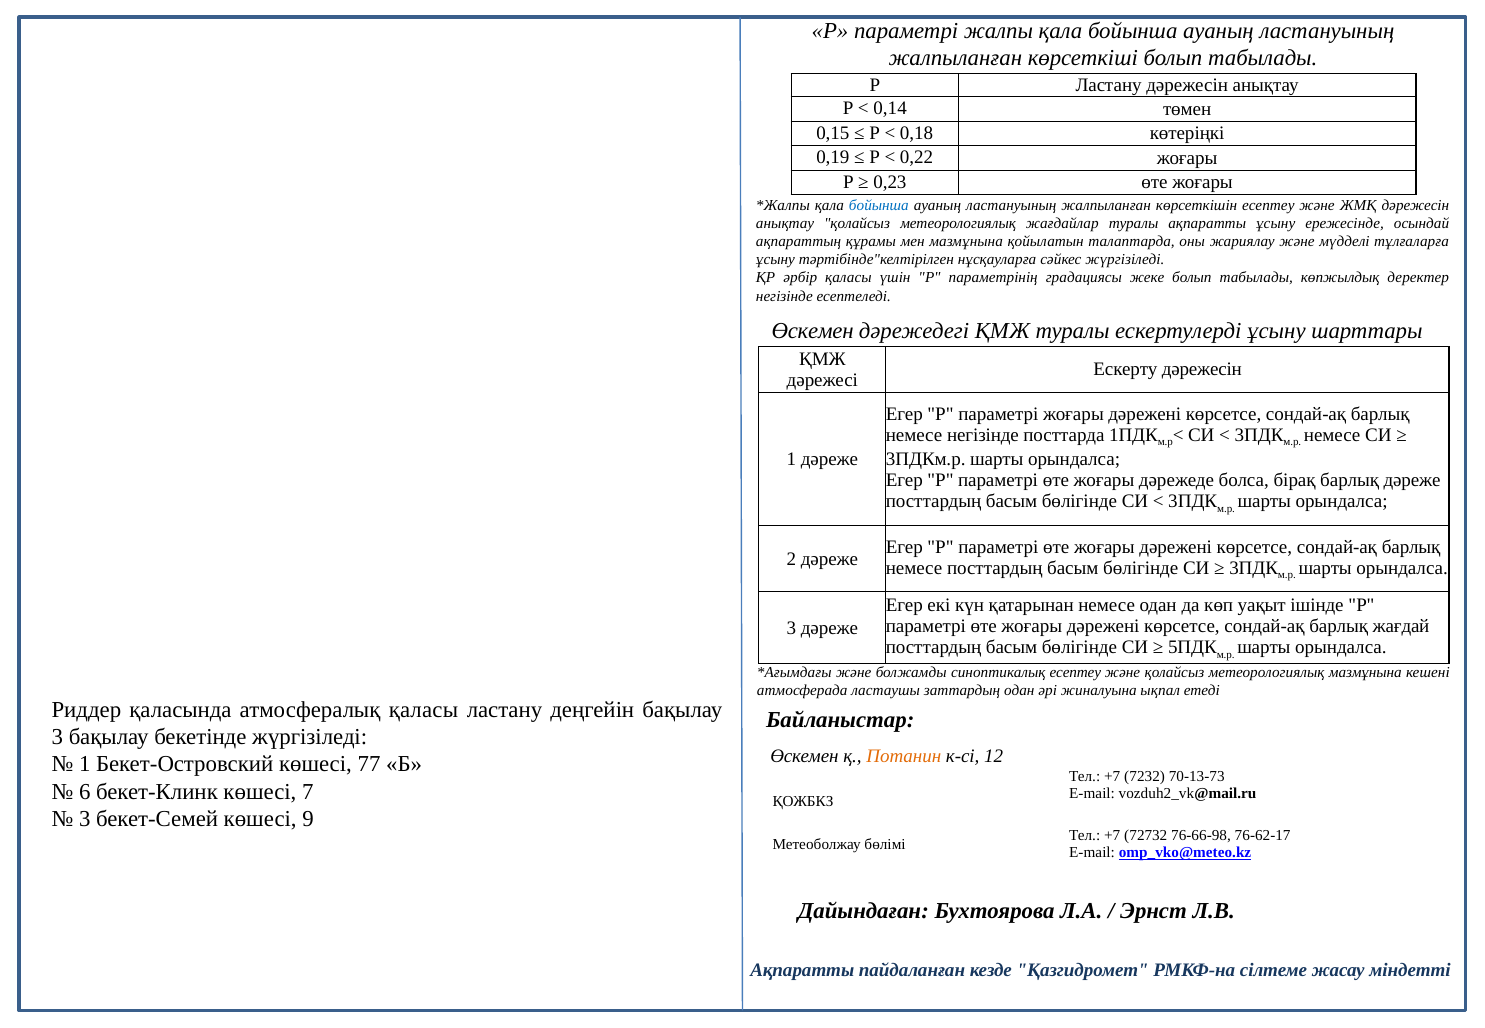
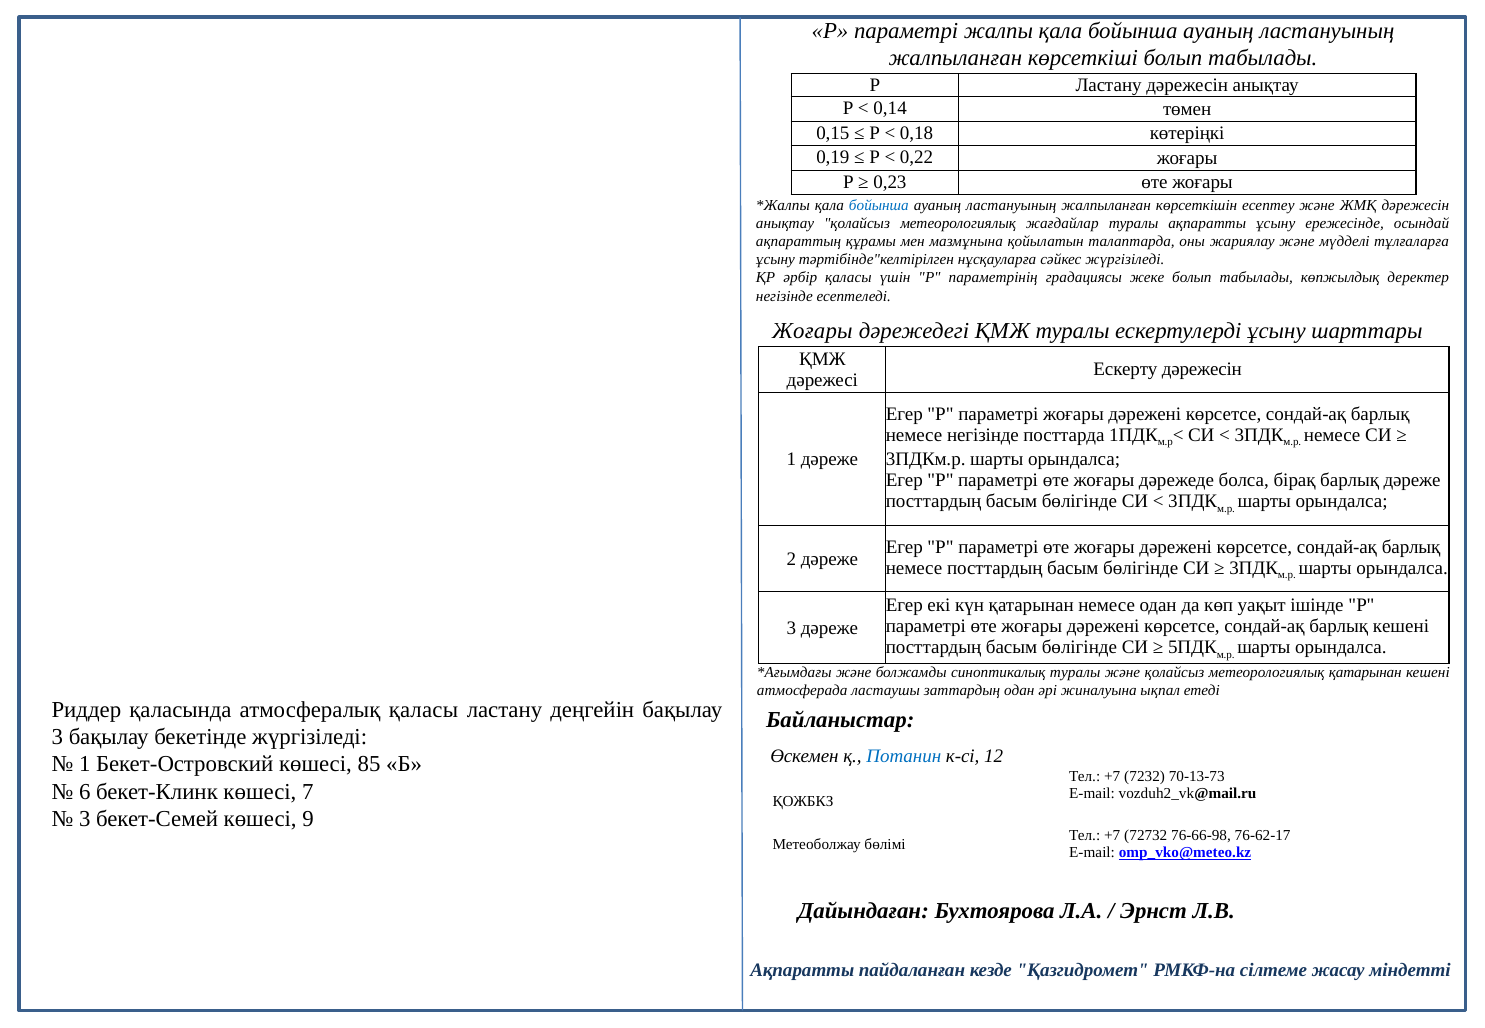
Өскемен at (813, 331): Өскемен -> Жоғары
барлық жағдай: жағдай -> кешені
синоптикалық есептеу: есептеу -> туралы
метеорологиялық мазмұнына: мазмұнына -> қатарынан
Потанин colour: orange -> blue
77: 77 -> 85
